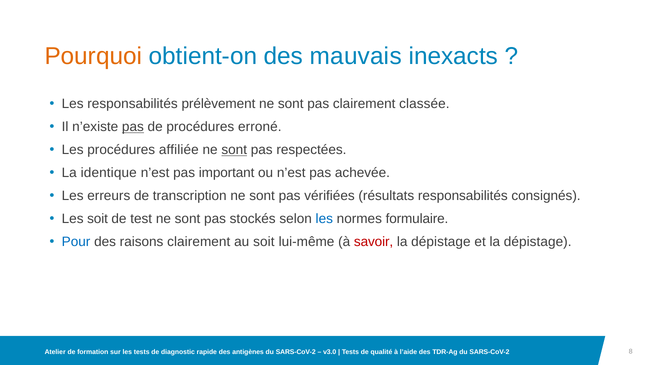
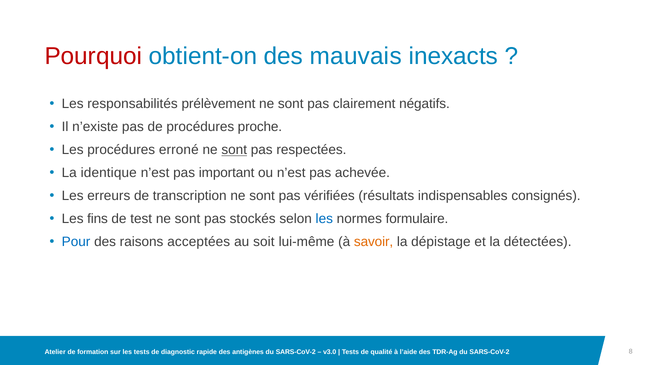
Pourquoi colour: orange -> red
classée: classée -> négatifs
pas at (133, 127) underline: present -> none
erroné: erroné -> proche
affiliée: affiliée -> erroné
résultats responsabilités: responsabilités -> indispensables
Les soit: soit -> fins
raisons clairement: clairement -> acceptées
savoir colour: red -> orange
et la dépistage: dépistage -> détectées
